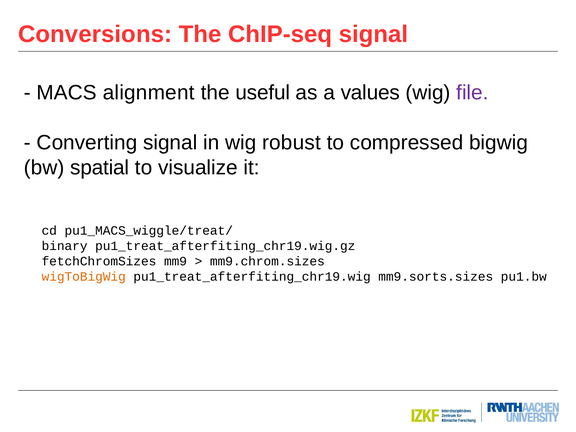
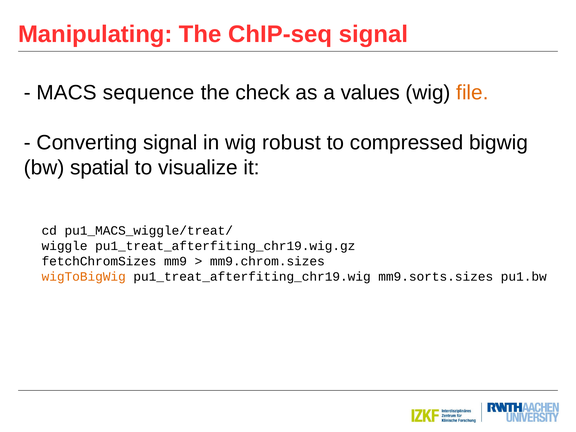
Conversions: Conversions -> Manipulating
alignment: alignment -> sequence
useful: useful -> check
file colour: purple -> orange
binary: binary -> wiggle
